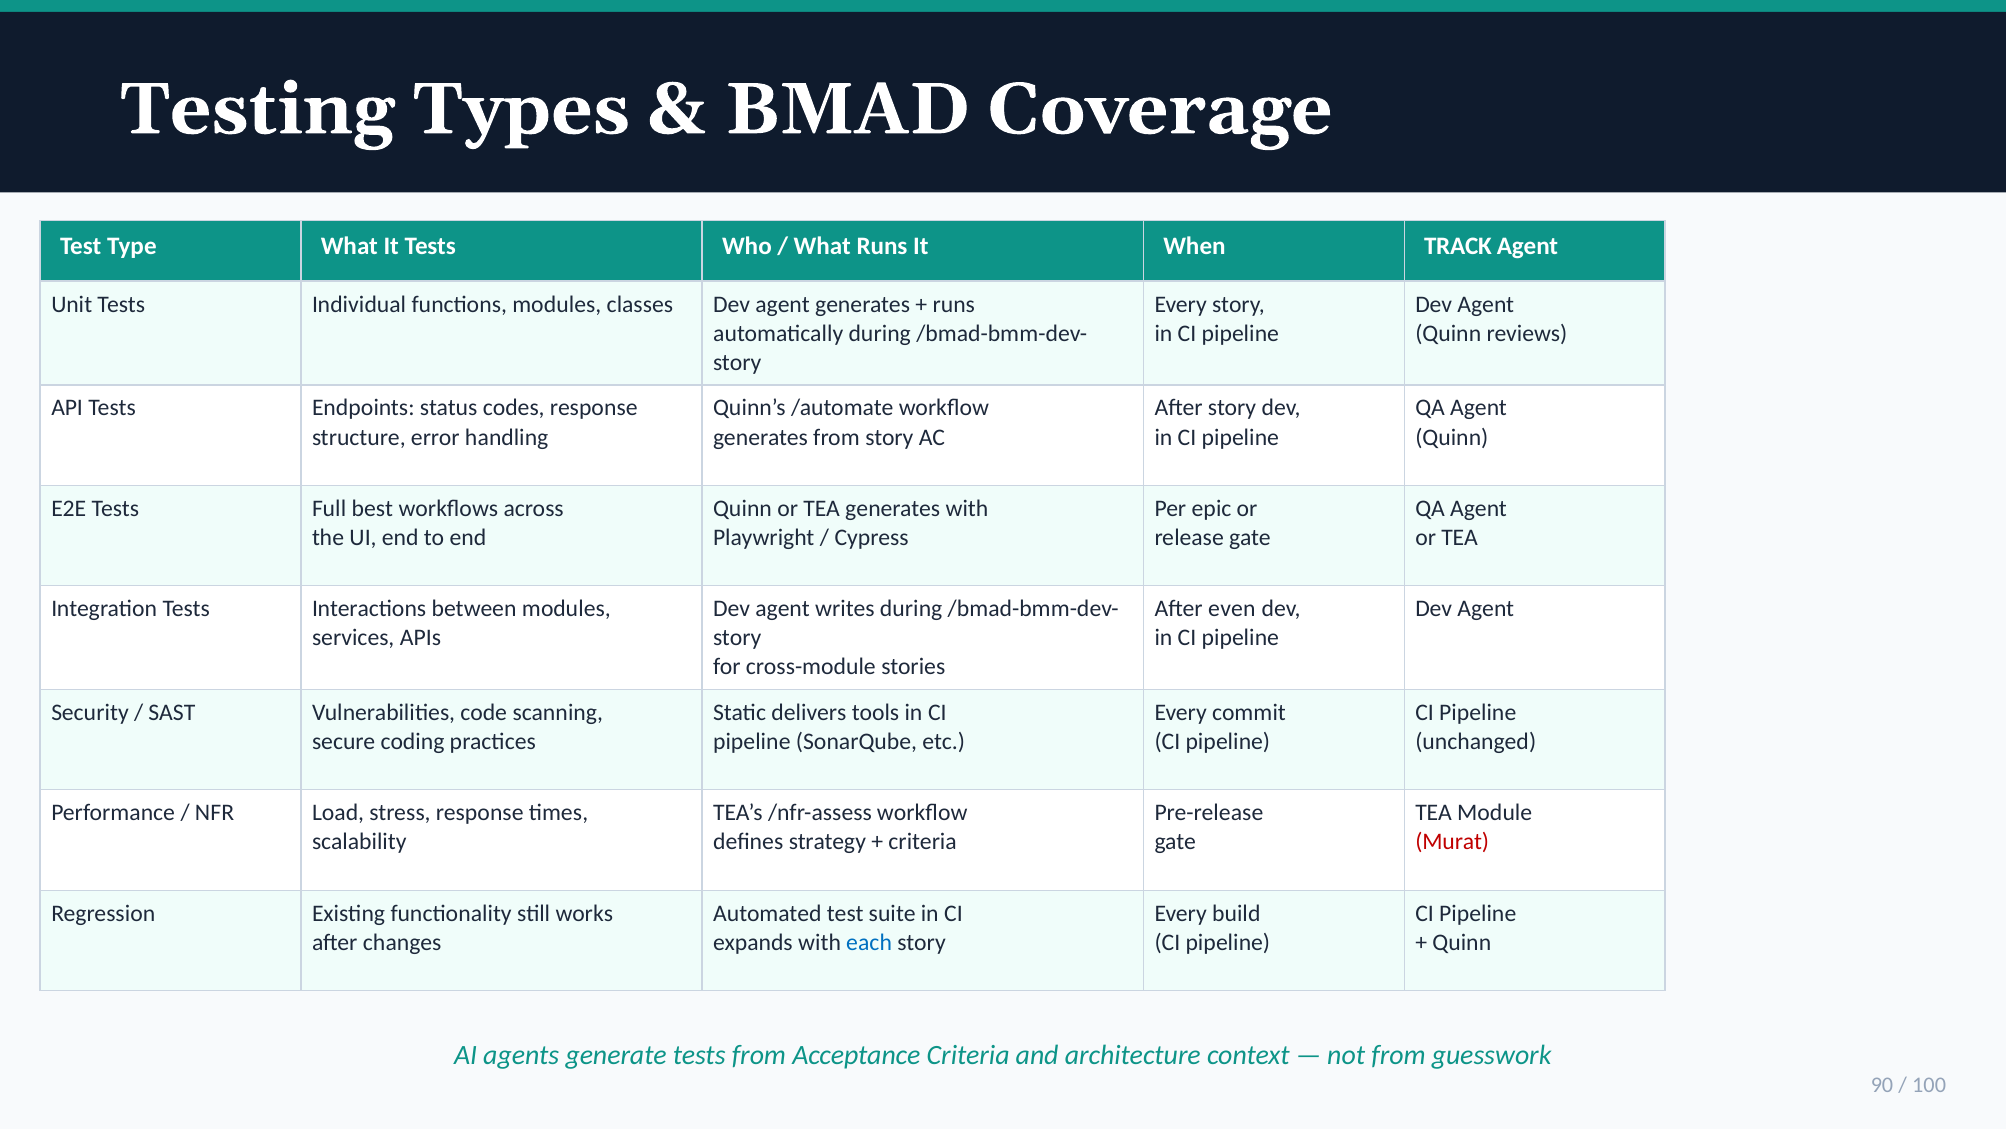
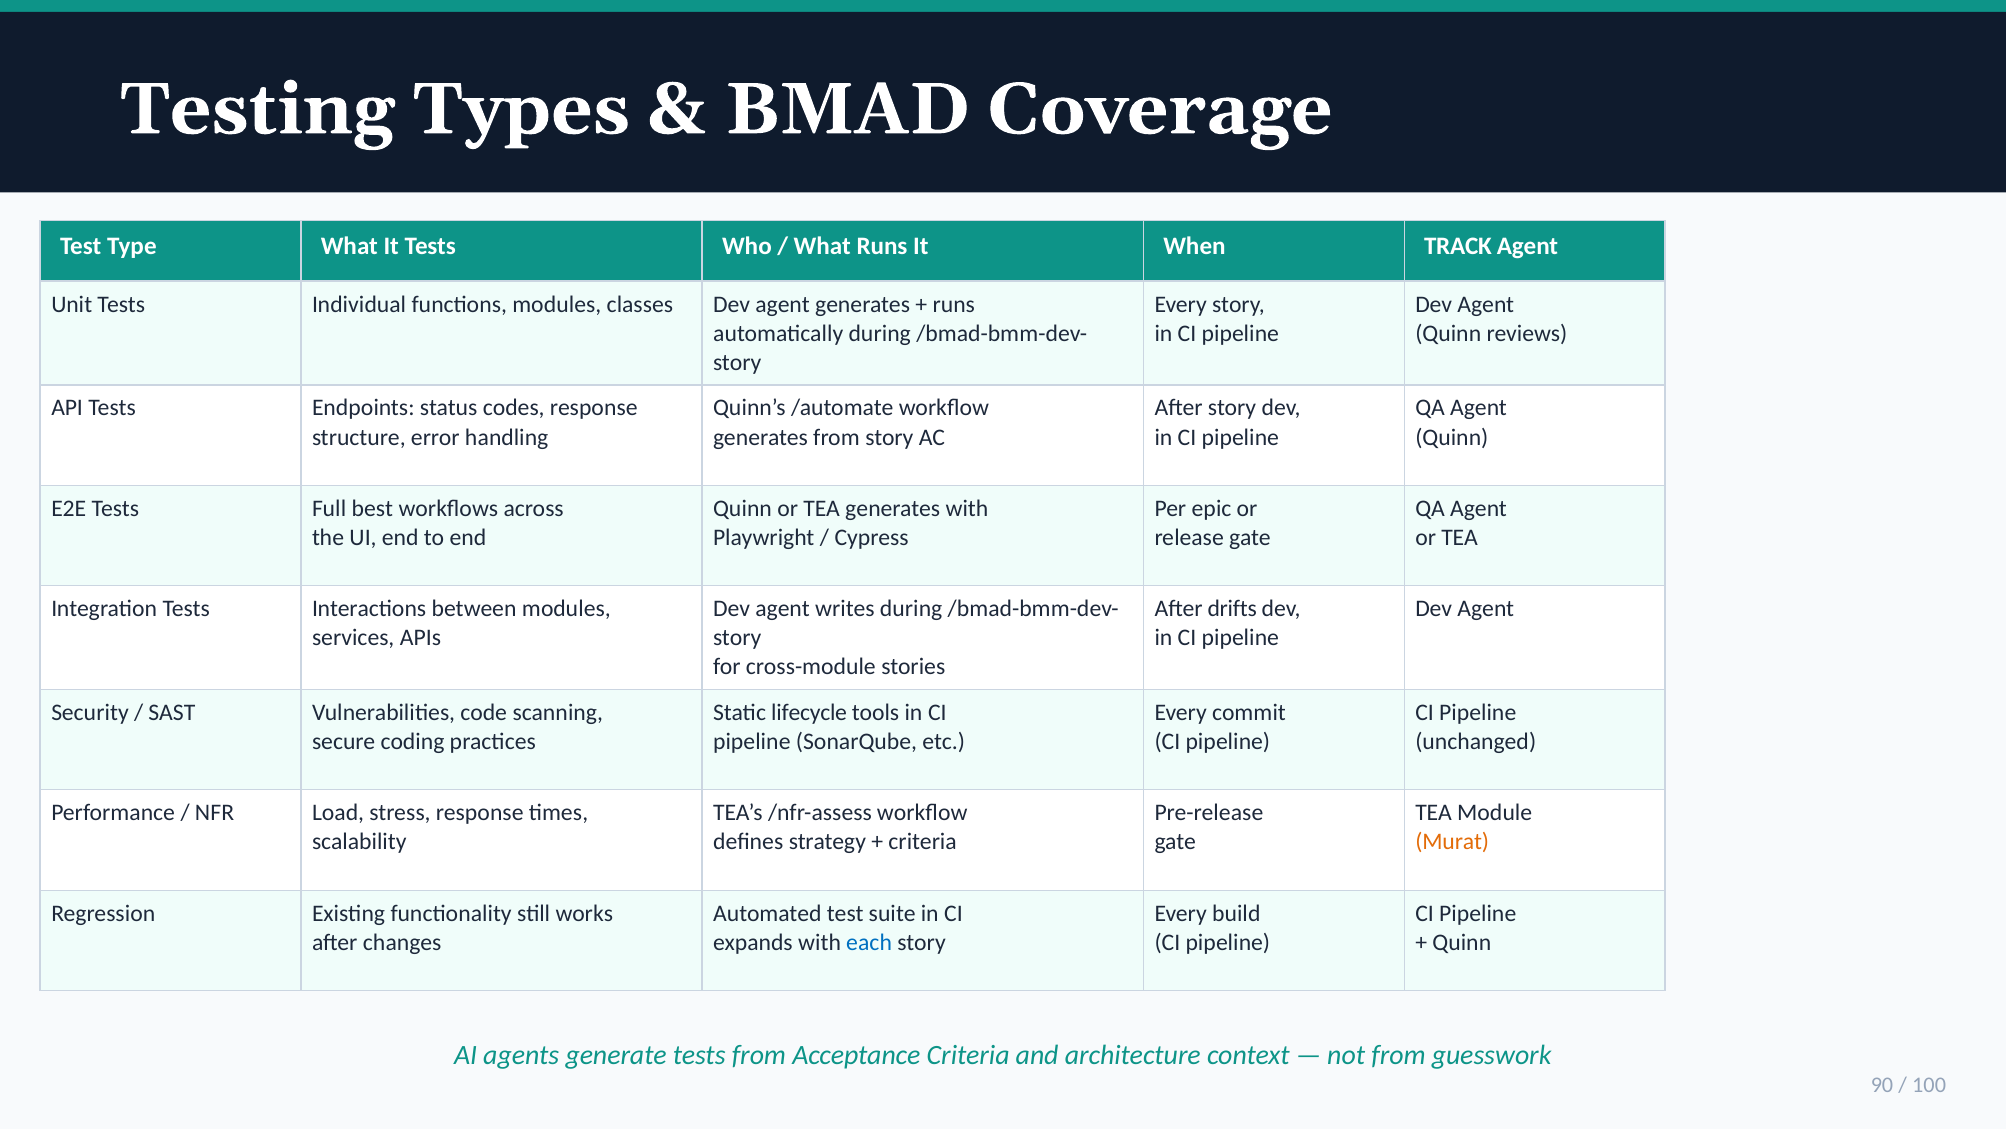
even: even -> drifts
delivers: delivers -> lifecycle
Murat colour: red -> orange
